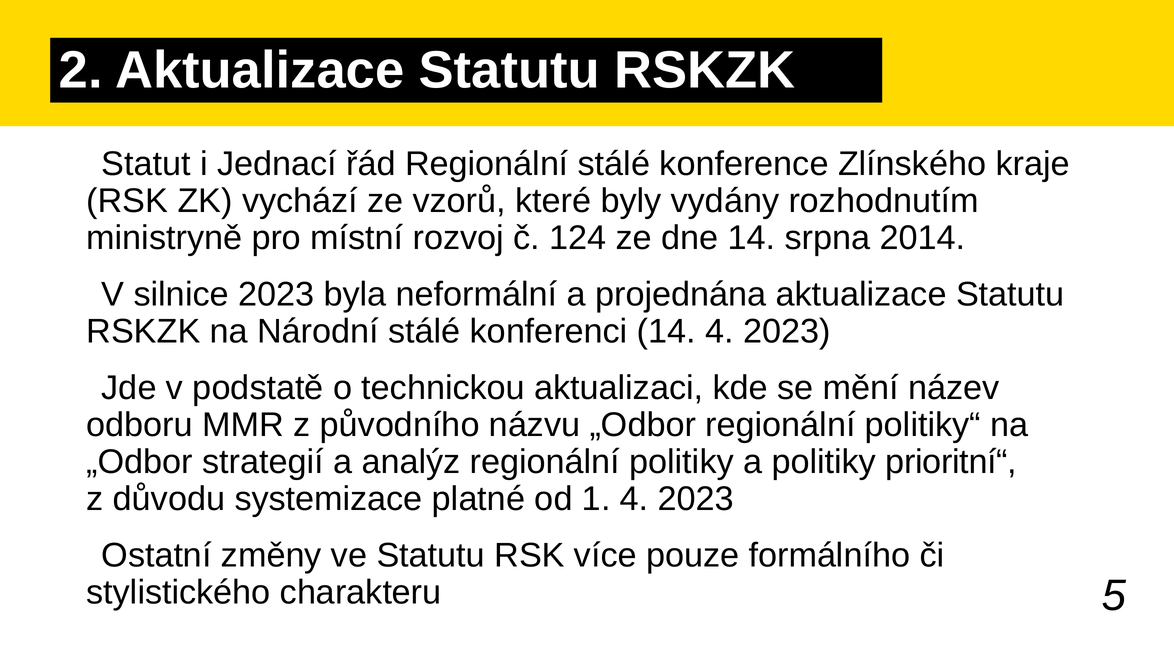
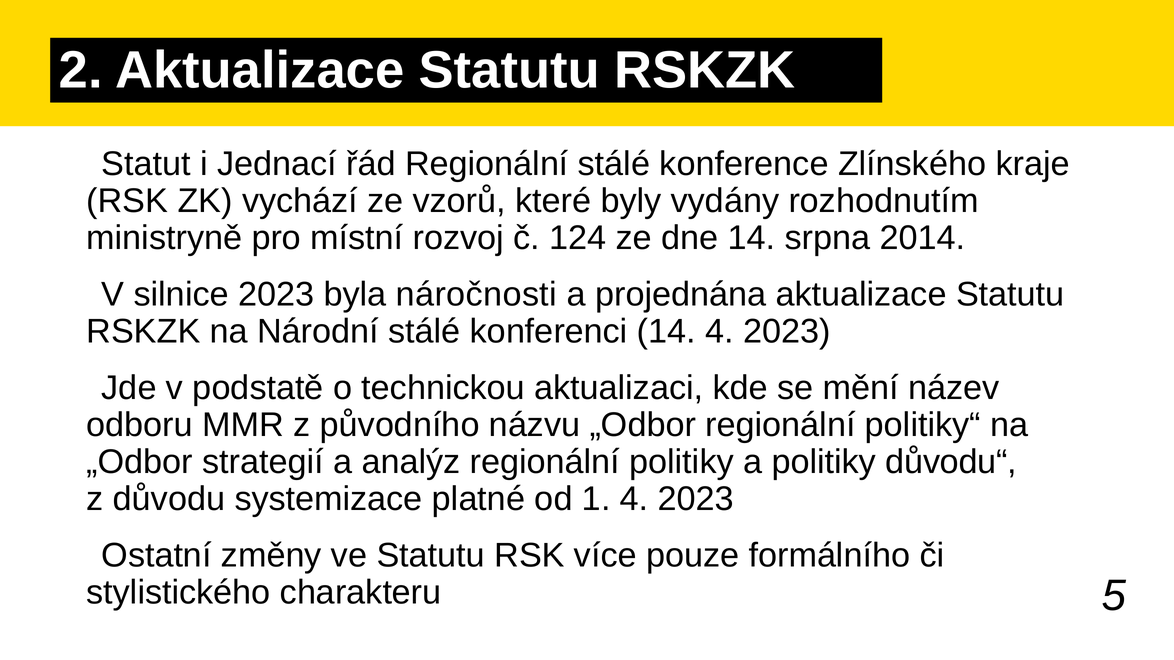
neformální: neformální -> náročnosti
prioritní“: prioritní“ -> důvodu“
